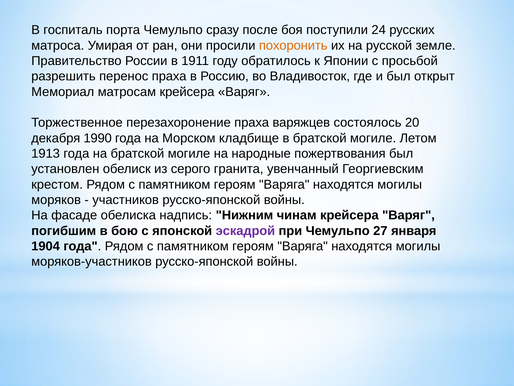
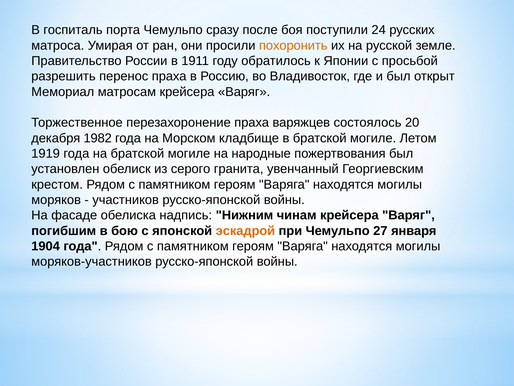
1990: 1990 -> 1982
1913: 1913 -> 1919
эскадрой colour: purple -> orange
